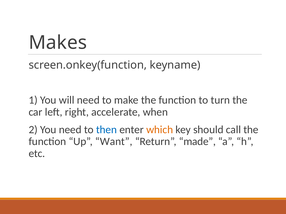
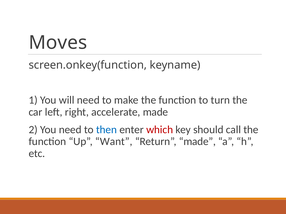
Makes: Makes -> Moves
accelerate when: when -> made
which colour: orange -> red
